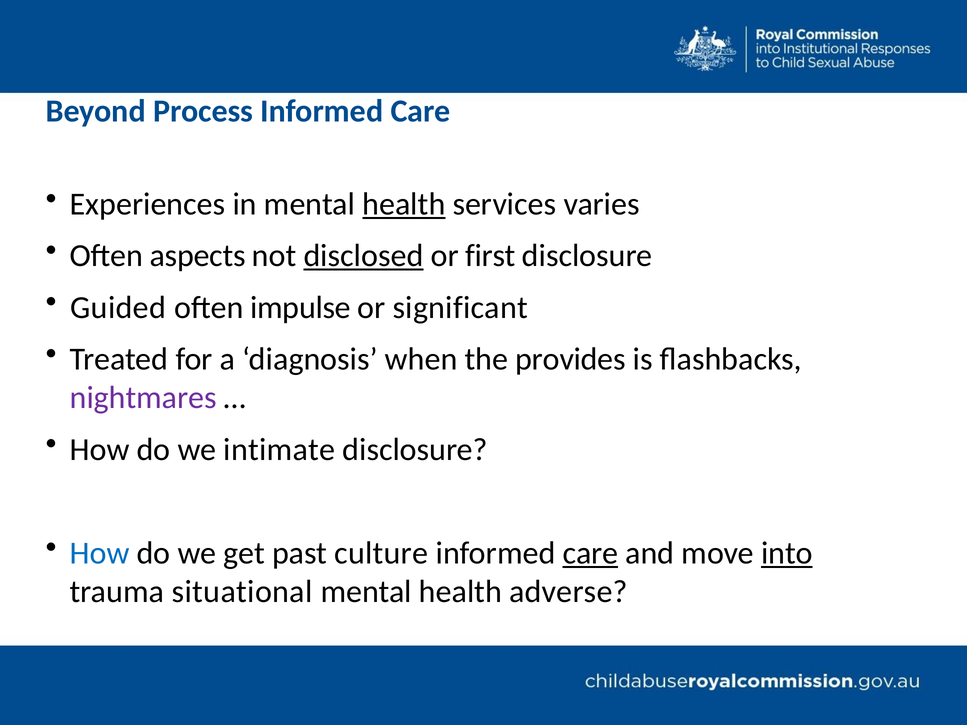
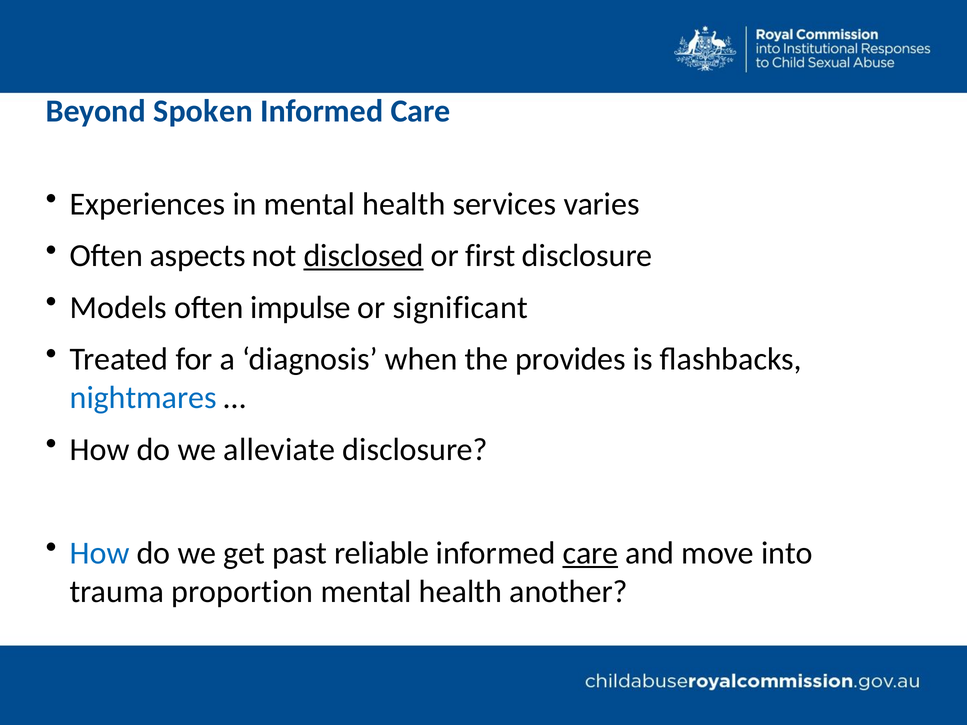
Process: Process -> Spoken
health at (404, 204) underline: present -> none
Guided: Guided -> Models
nightmares colour: purple -> blue
intimate: intimate -> alleviate
culture: culture -> reliable
into underline: present -> none
situational: situational -> proportion
adverse: adverse -> another
